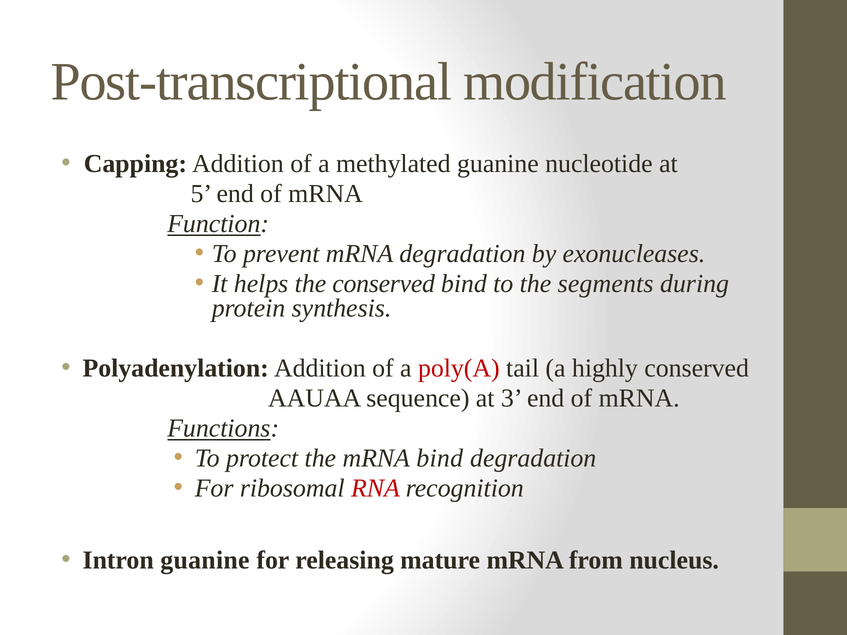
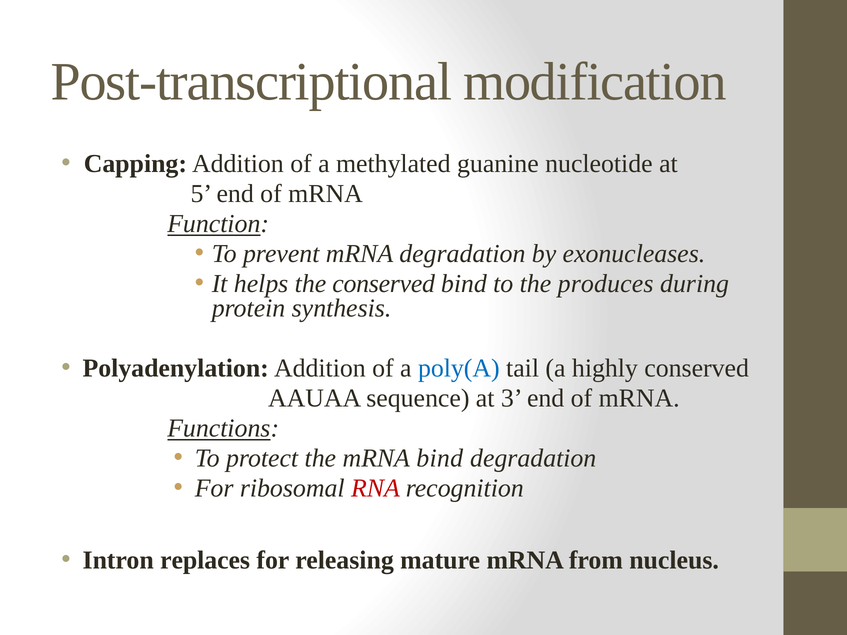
segments: segments -> produces
poly(A colour: red -> blue
Intron guanine: guanine -> replaces
